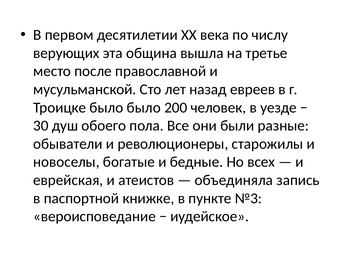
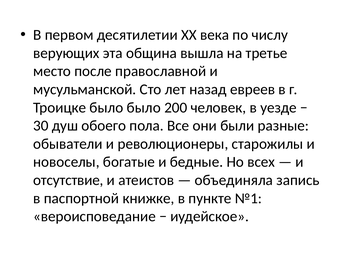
еврейская: еврейская -> отсутствие
№3: №3 -> №1
